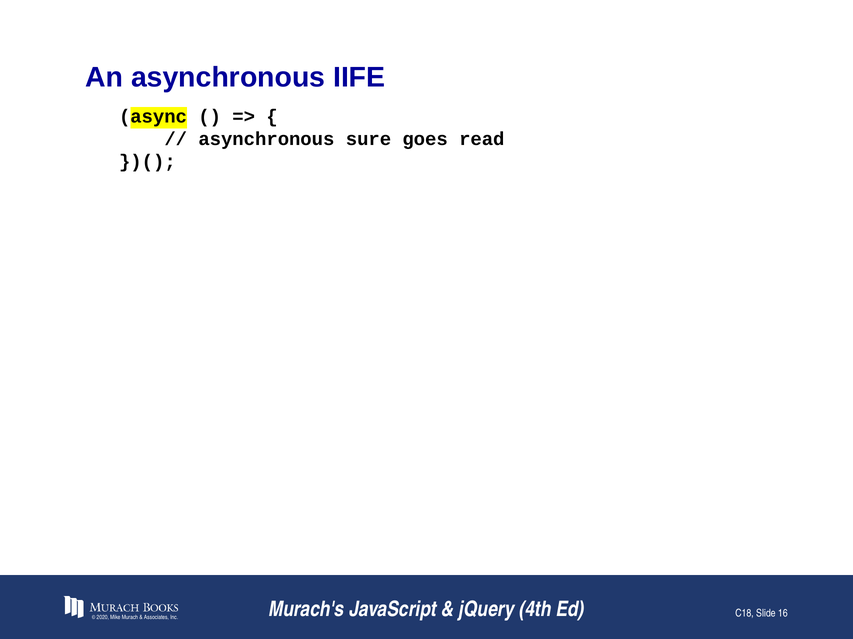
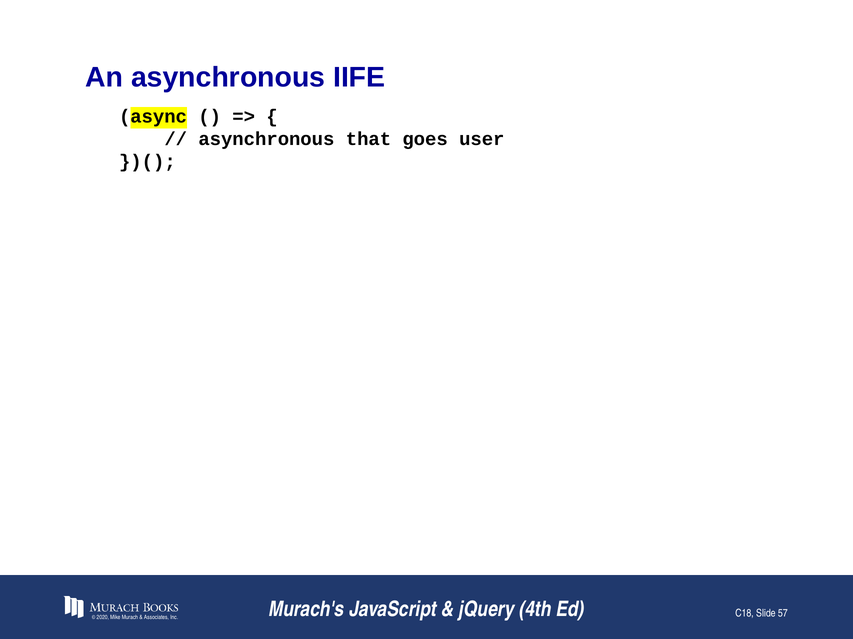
sure: sure -> that
read: read -> user
16: 16 -> 57
